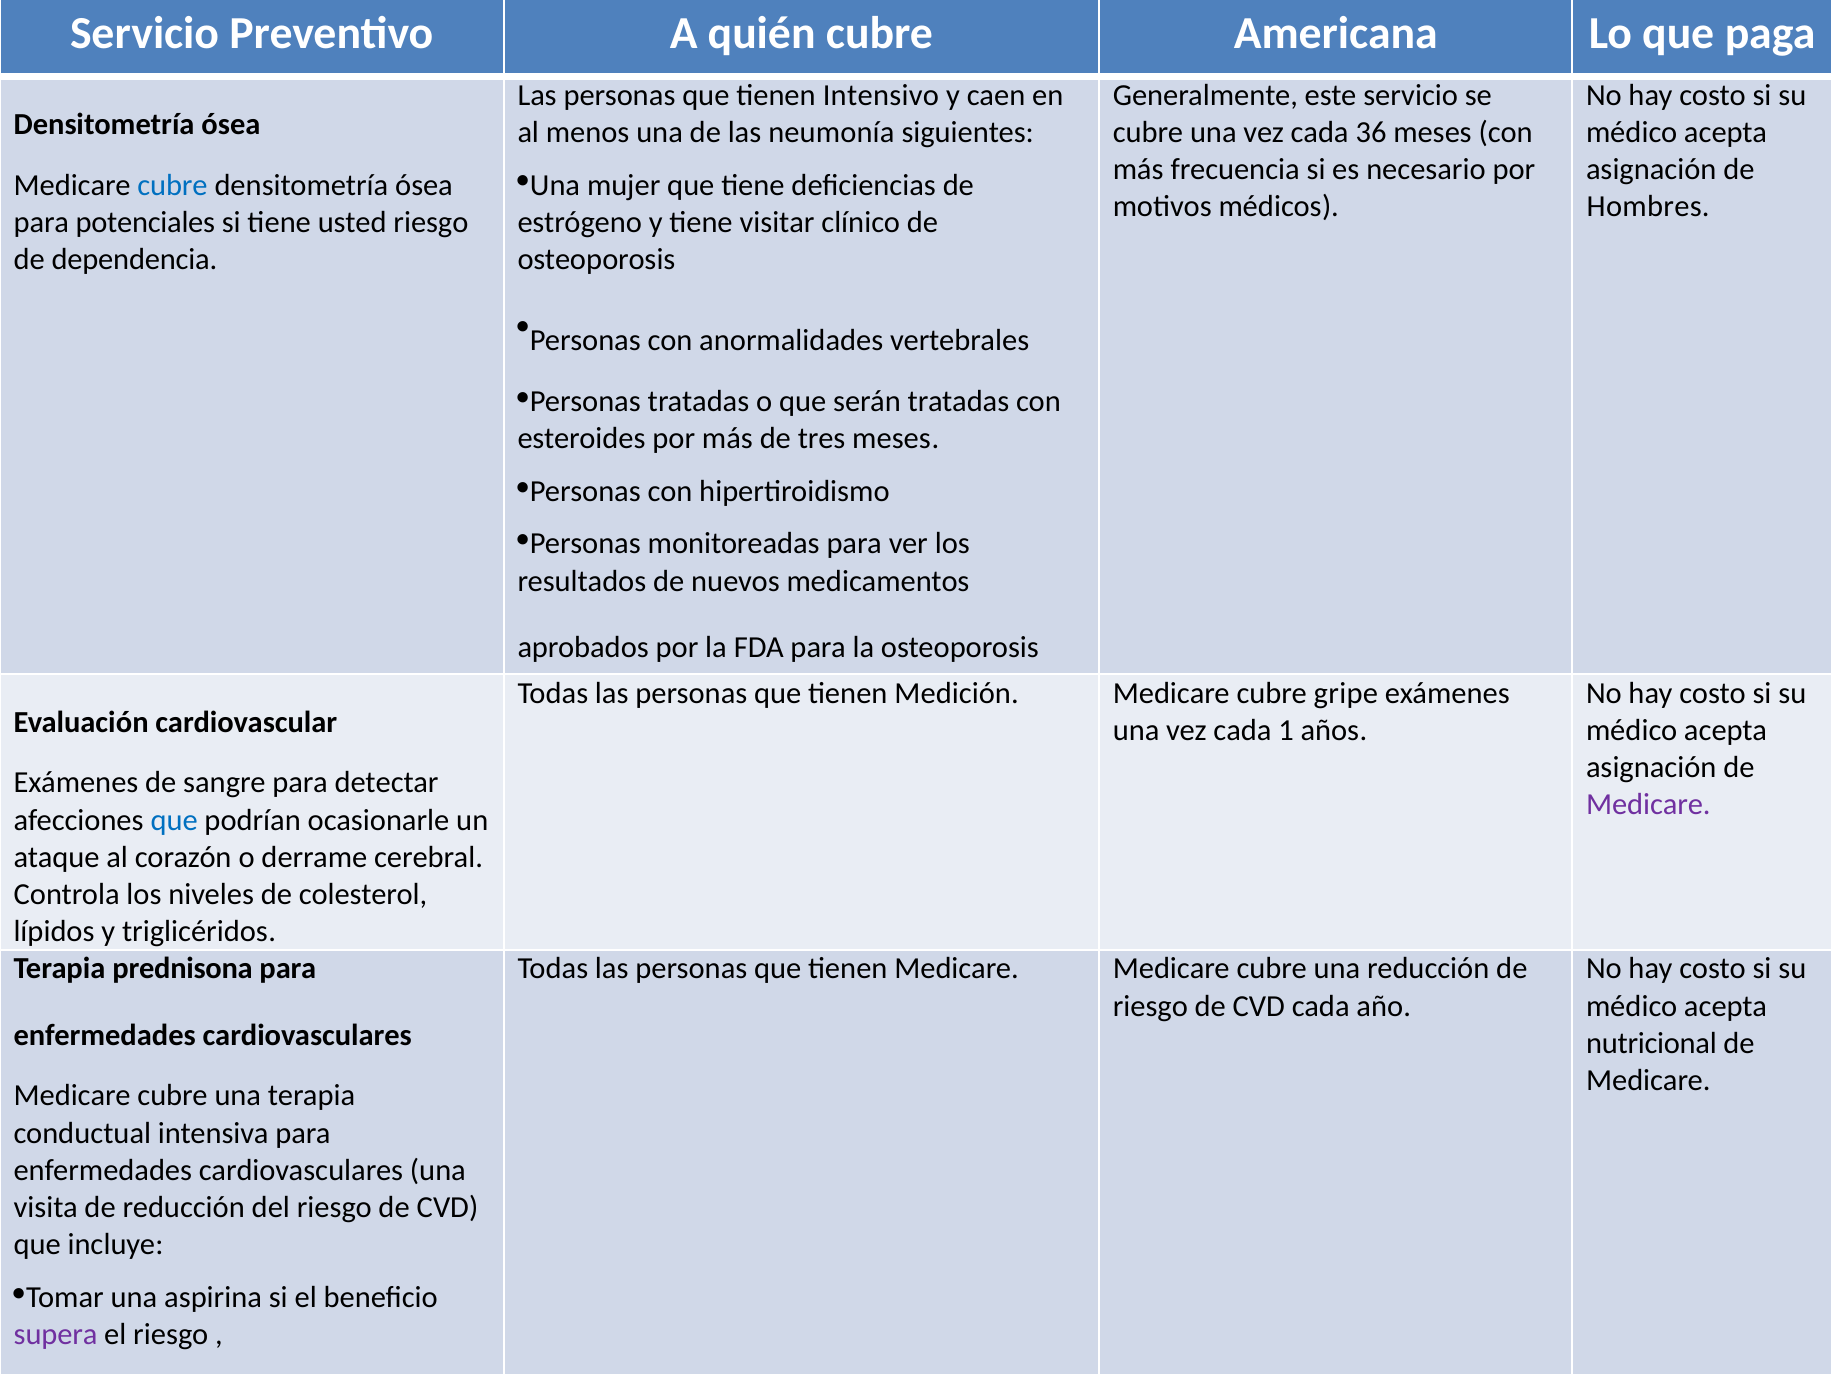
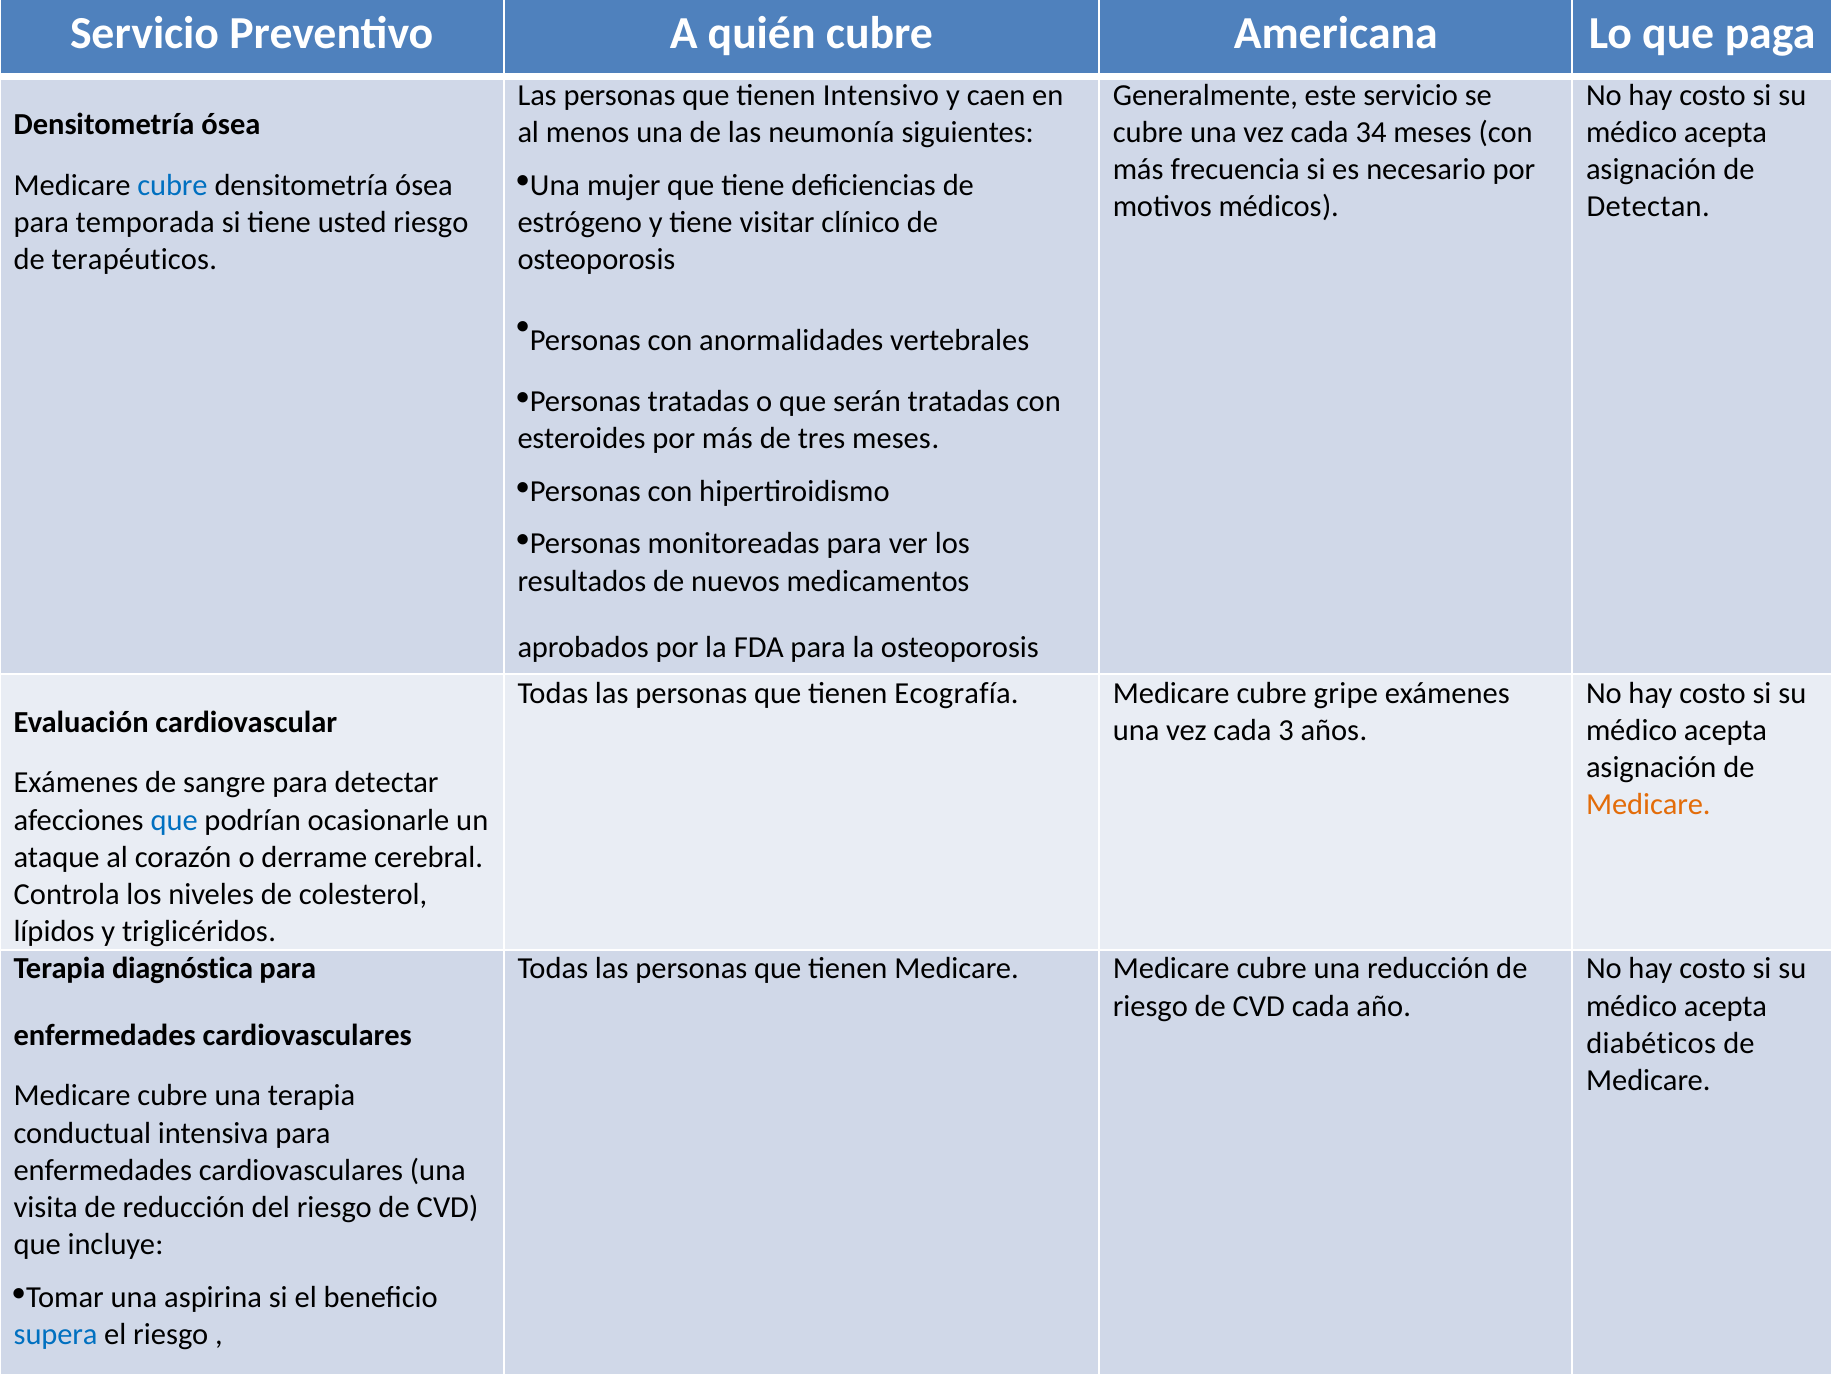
36: 36 -> 34
Hombres: Hombres -> Detectan
potenciales: potenciales -> temporada
dependencia: dependencia -> terapéuticos
Medición: Medición -> Ecografía
1: 1 -> 3
Medicare at (1648, 805) colour: purple -> orange
prednisona: prednisona -> diagnóstica
nutricional: nutricional -> diabéticos
supera colour: purple -> blue
